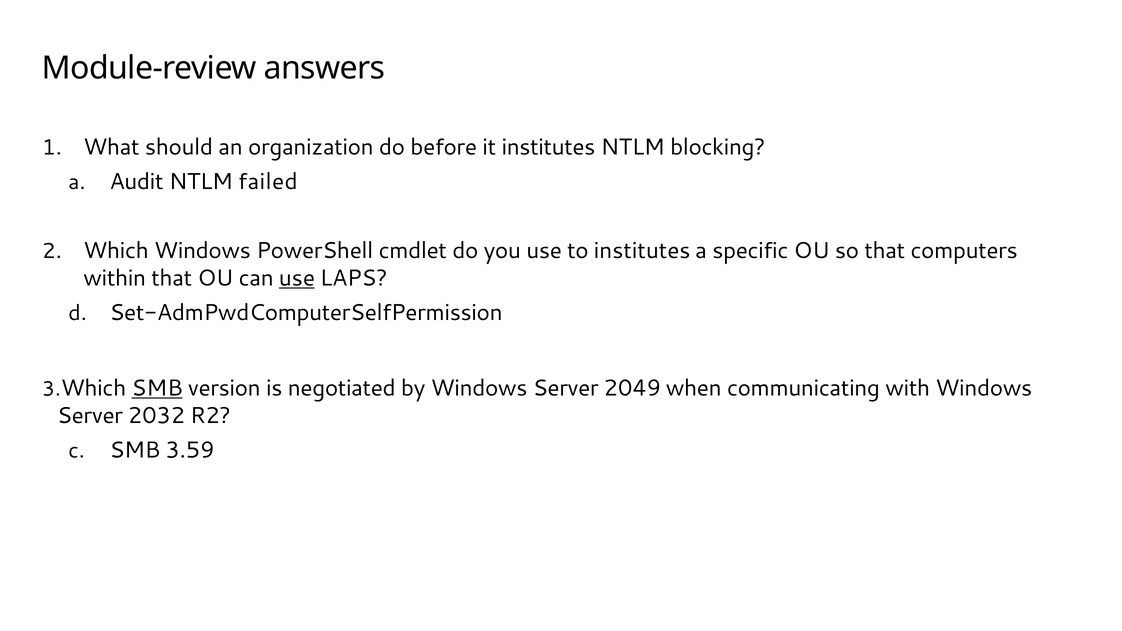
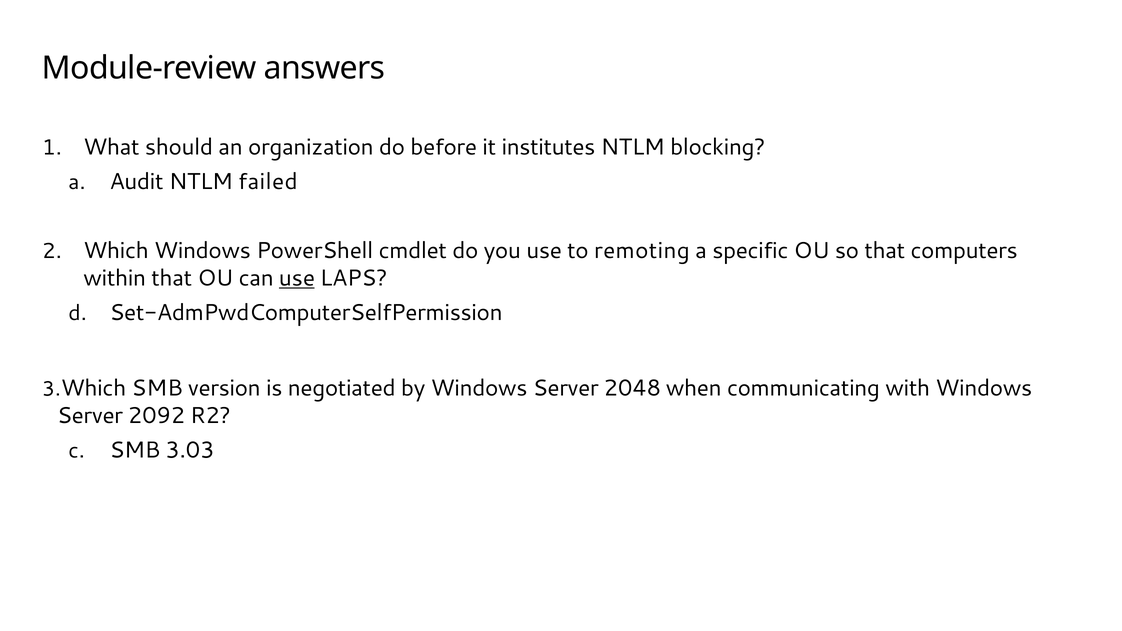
to institutes: institutes -> remoting
SMB at (157, 388) underline: present -> none
2049: 2049 -> 2048
2032: 2032 -> 2092
3.59: 3.59 -> 3.03
